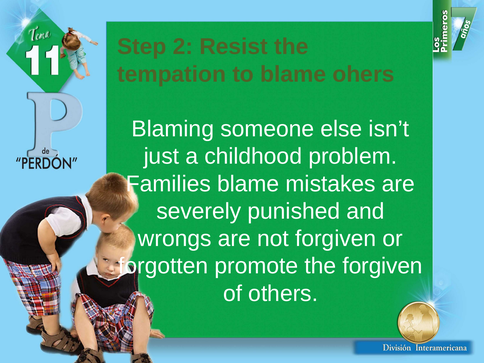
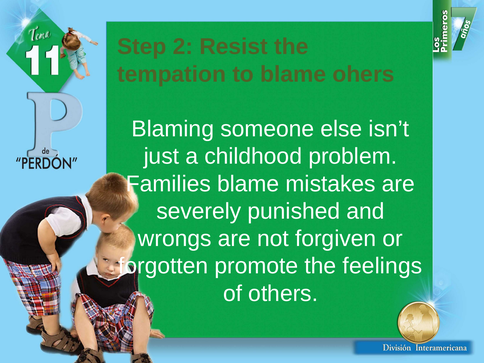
the forgiven: forgiven -> feelings
